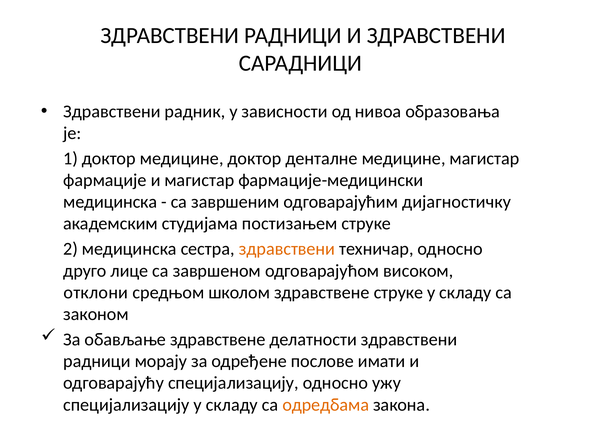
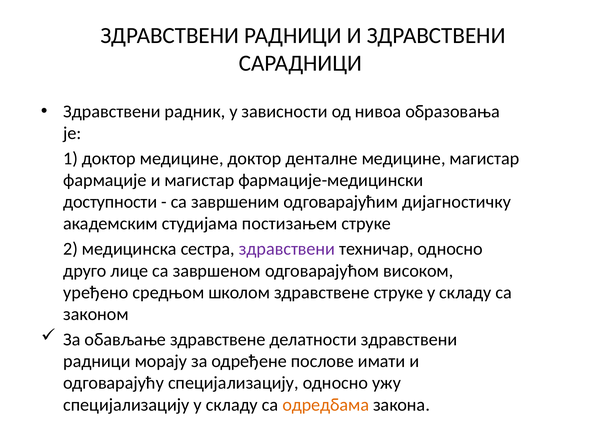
медицинска at (110, 202): медицинска -> доступности
здравствени at (287, 249) colour: orange -> purple
отклони: отклони -> уређено
